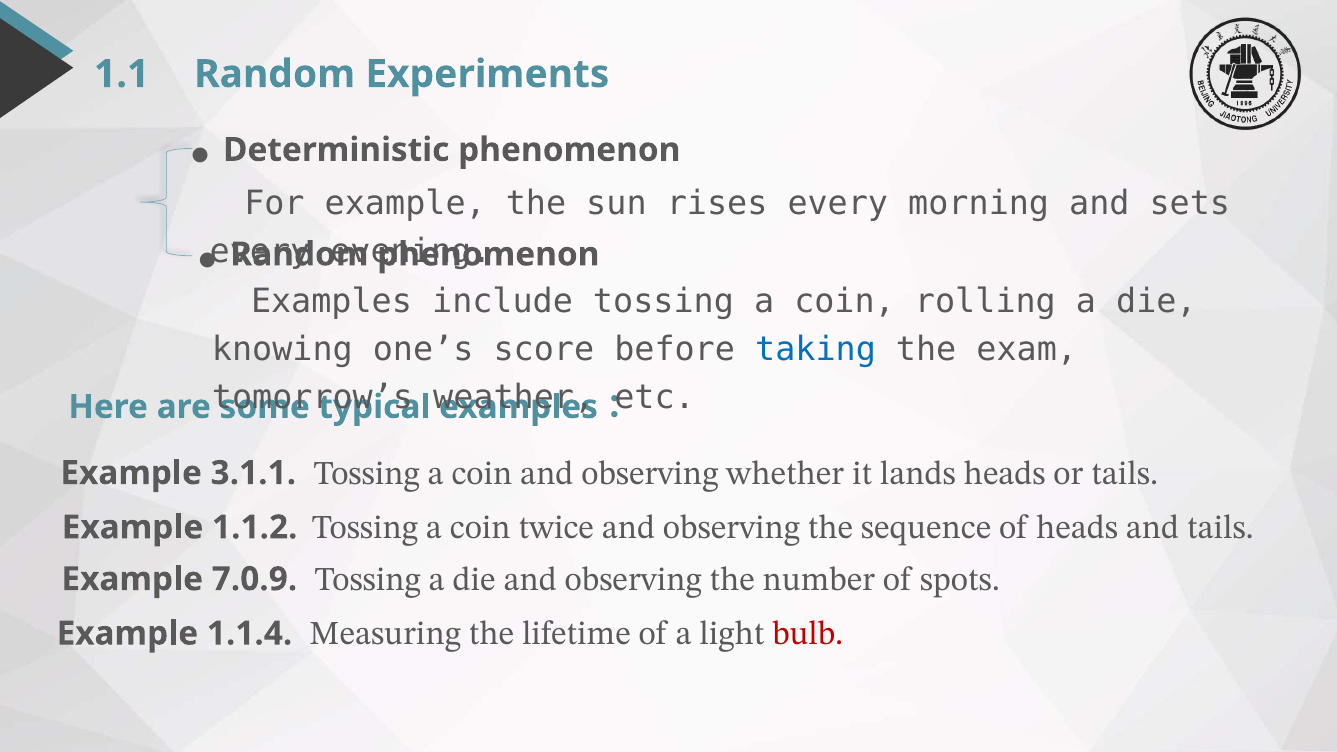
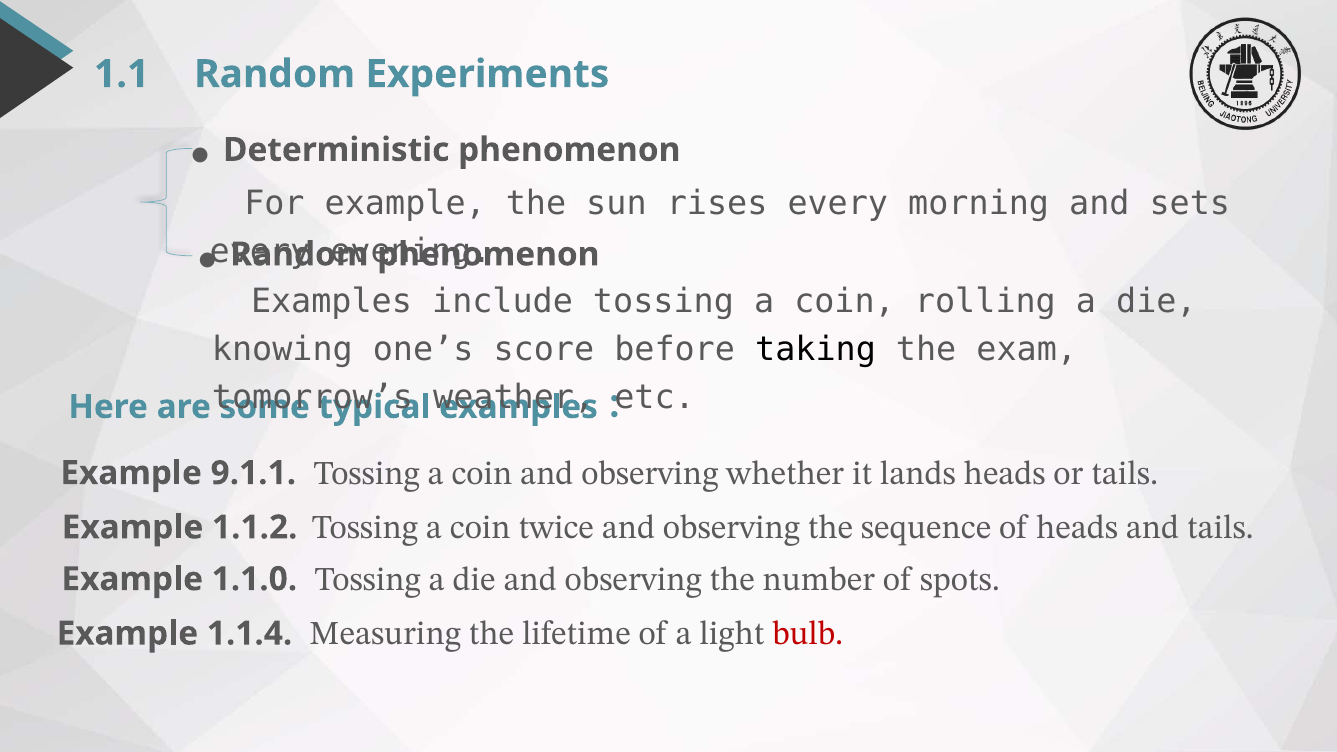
taking colour: blue -> black
3.1.1: 3.1.1 -> 9.1.1
7.0.9: 7.0.9 -> 1.1.0
